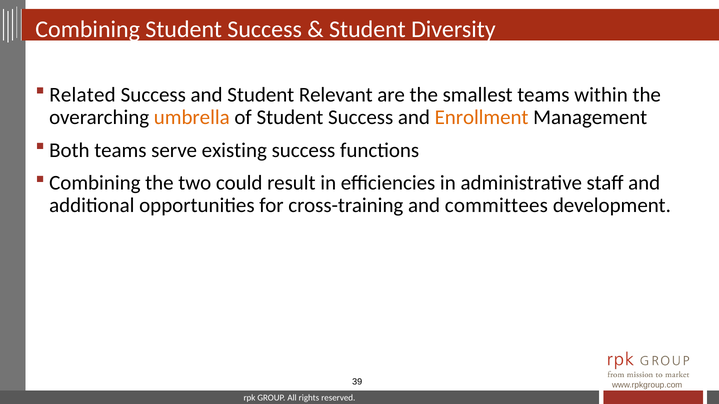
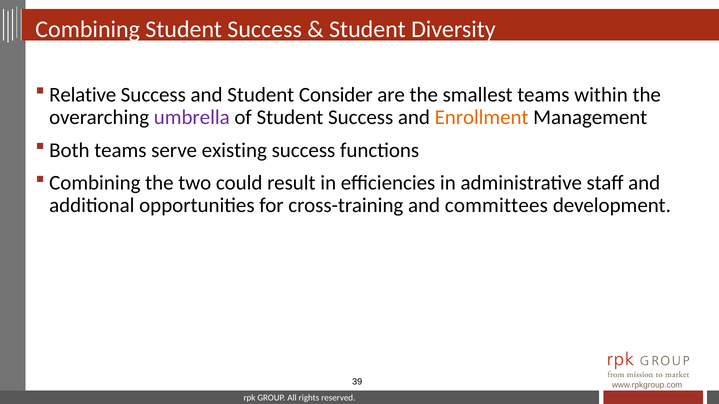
Related: Related -> Relative
Relevant: Relevant -> Consider
umbrella colour: orange -> purple
